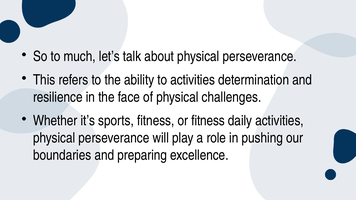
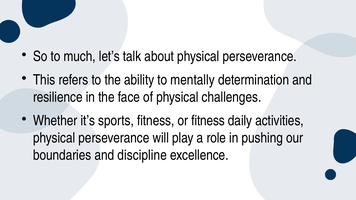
to activities: activities -> mentally
preparing: preparing -> discipline
